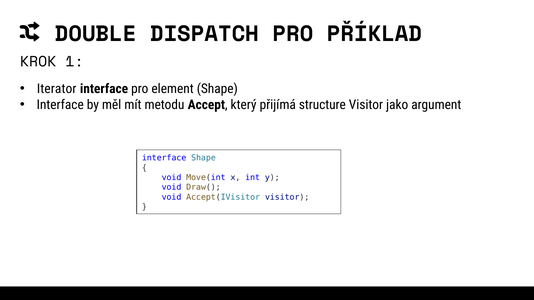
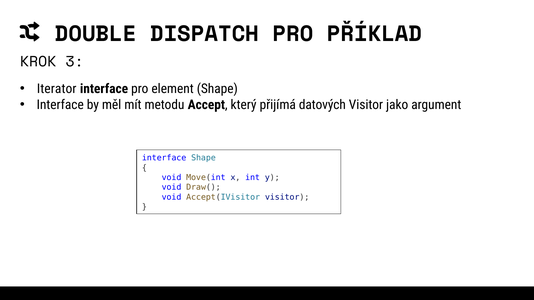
1: 1 -> 3
structure: structure -> datových
